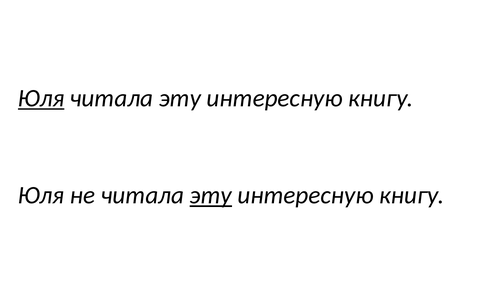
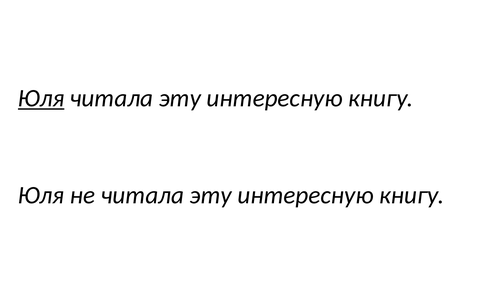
эту at (211, 195) underline: present -> none
